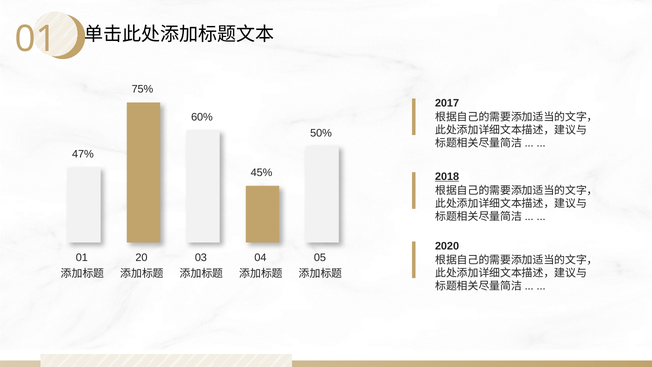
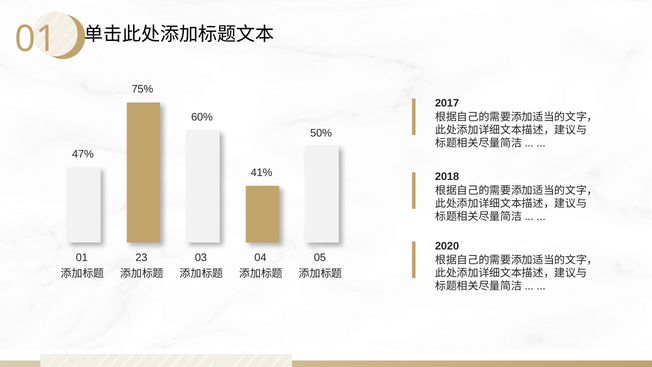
45%: 45% -> 41%
2018 underline: present -> none
20: 20 -> 23
